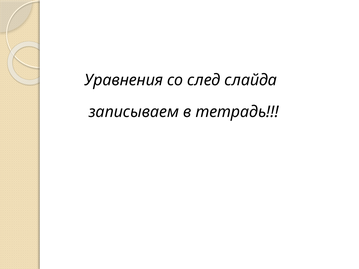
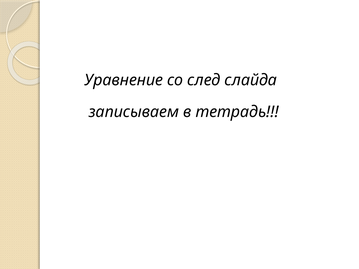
Уравнения: Уравнения -> Уравнение
